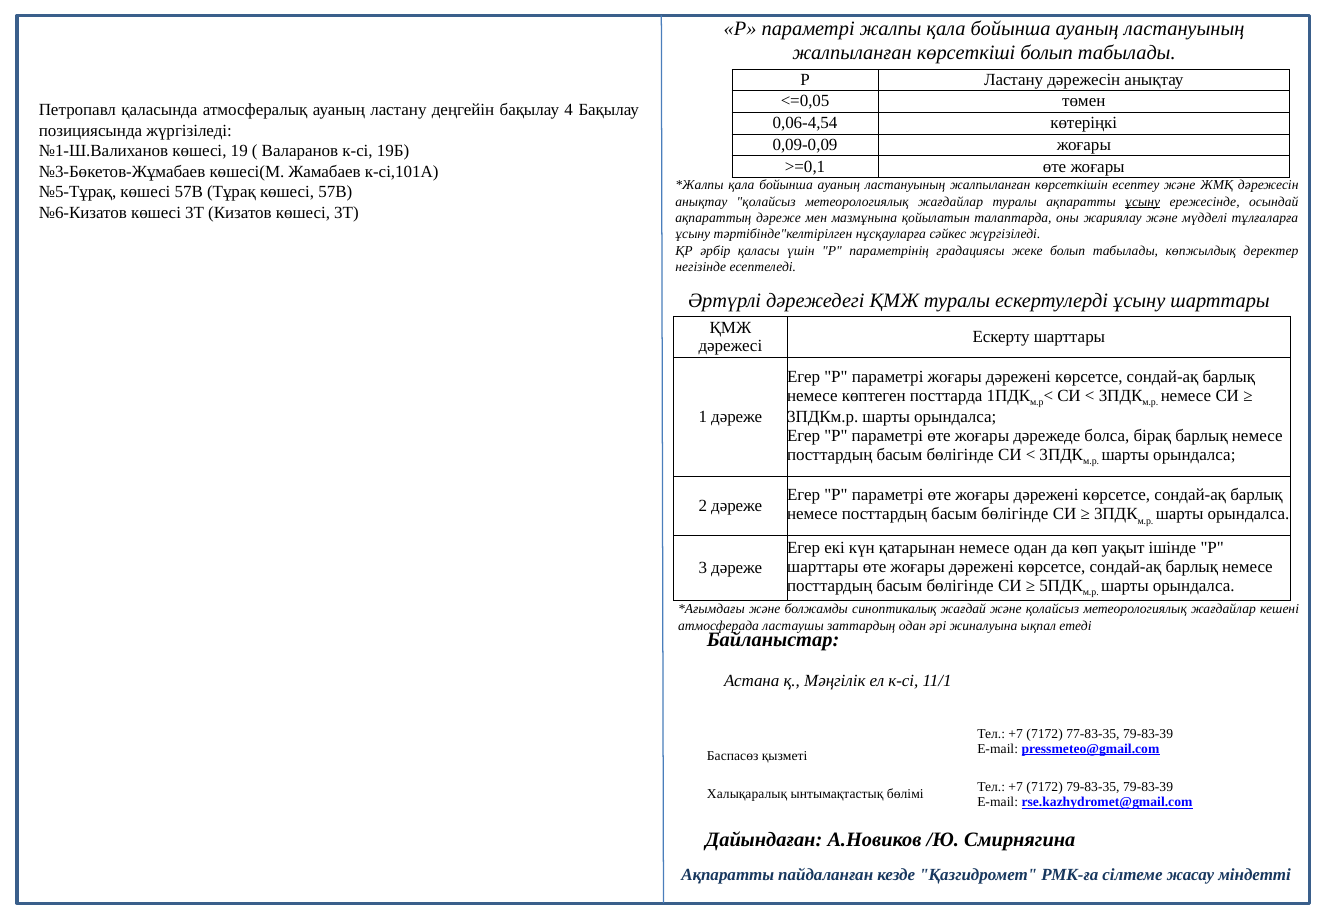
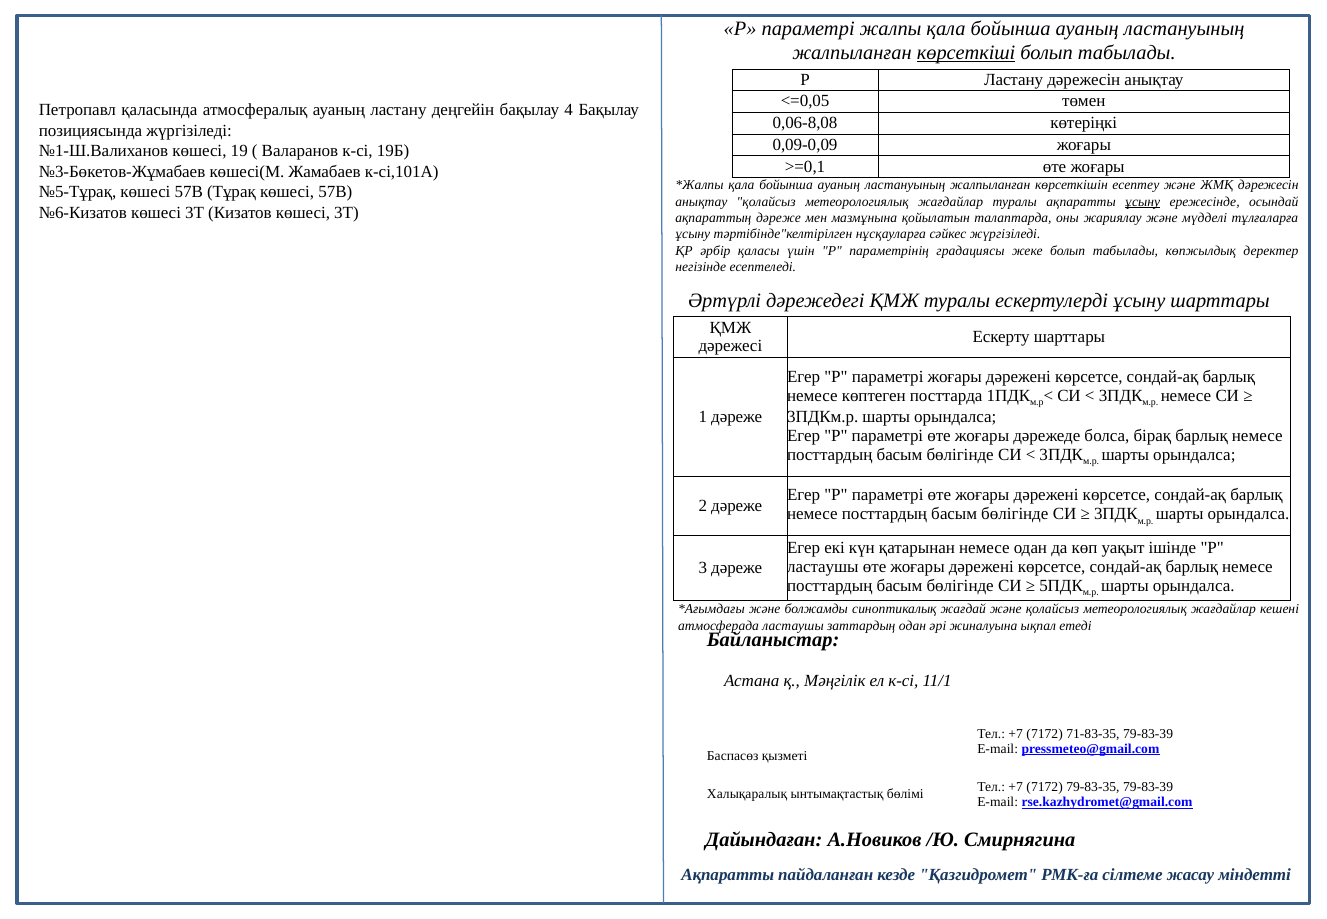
көрсеткіші underline: none -> present
0,06-4,54: 0,06-4,54 -> 0,06-8,08
шарттары at (823, 566): шарттары -> ластаушы
77-83-35: 77-83-35 -> 71-83-35
